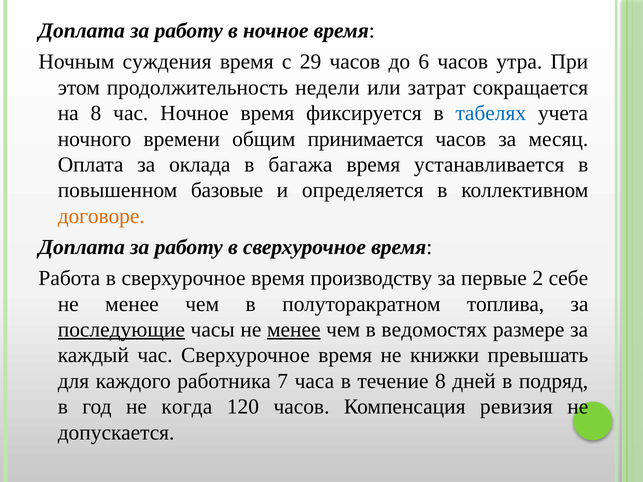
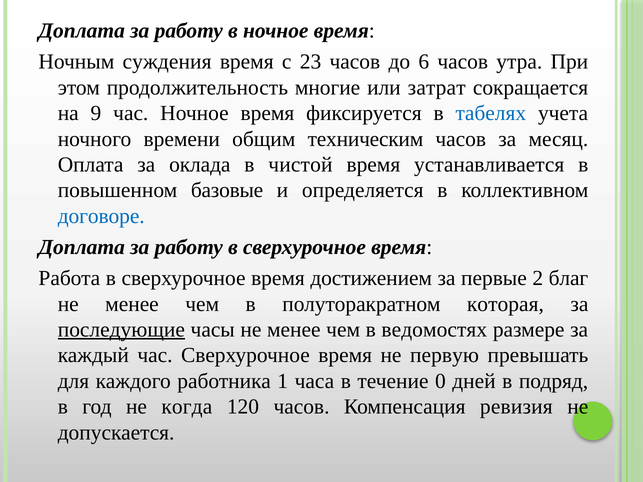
29: 29 -> 23
недели: недели -> многие
на 8: 8 -> 9
принимается: принимается -> техническим
багажа: багажа -> чистой
договоре colour: orange -> blue
производству: производству -> достижением
себе: себе -> благ
топлива: топлива -> которая
менее at (294, 330) underline: present -> none
книжки: книжки -> первую
7: 7 -> 1
течение 8: 8 -> 0
